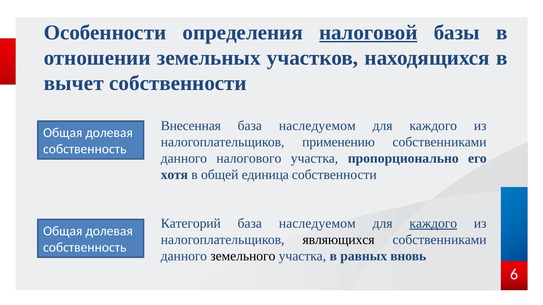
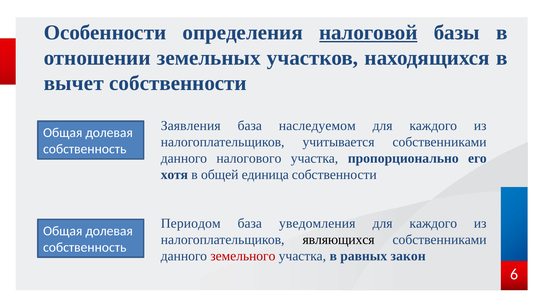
Внесенная: Внесенная -> Заявления
применению: применению -> учитывается
Категорий: Категорий -> Периодом
наследуемом at (317, 224): наследуемом -> уведомления
каждого at (433, 224) underline: present -> none
земельного colour: black -> red
вновь: вновь -> закон
